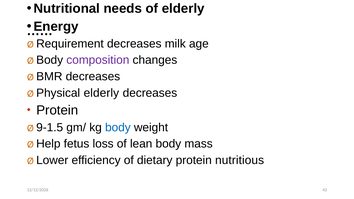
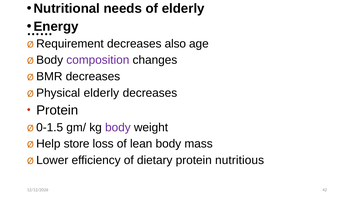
milk: milk -> also
9-1.5: 9-1.5 -> 0-1.5
body at (118, 127) colour: blue -> purple
fetus: fetus -> store
